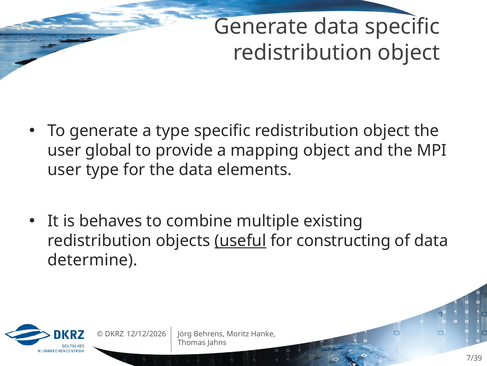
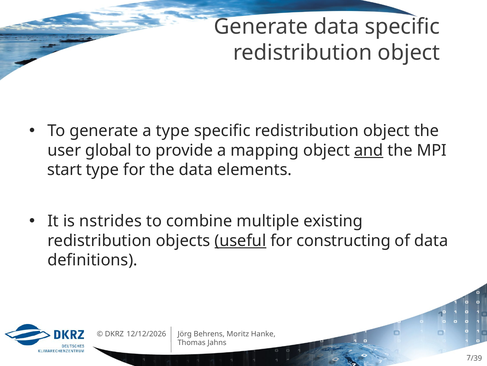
and underline: none -> present
user at (64, 170): user -> start
behaves: behaves -> nstrides
determine: determine -> definitions
